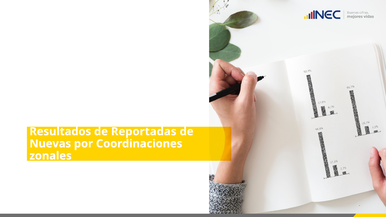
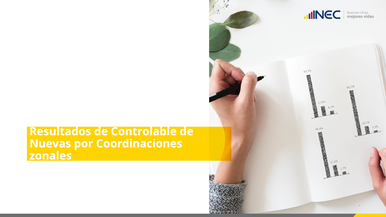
Reportadas: Reportadas -> Controlable
